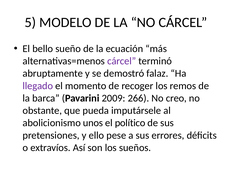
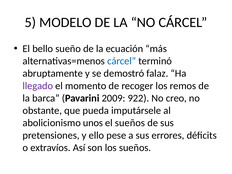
cárcel at (122, 61) colour: purple -> blue
266: 266 -> 922
el político: político -> sueños
